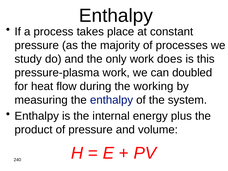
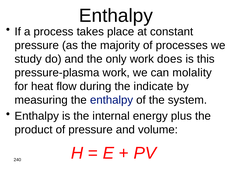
doubled: doubled -> molality
working: working -> indicate
